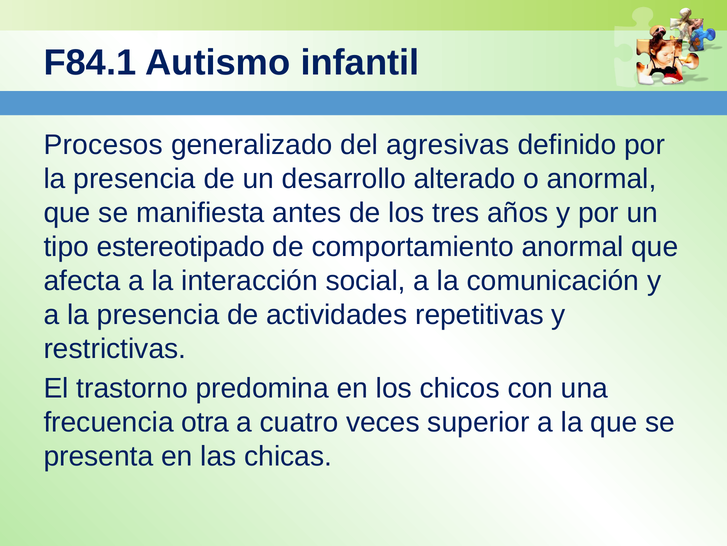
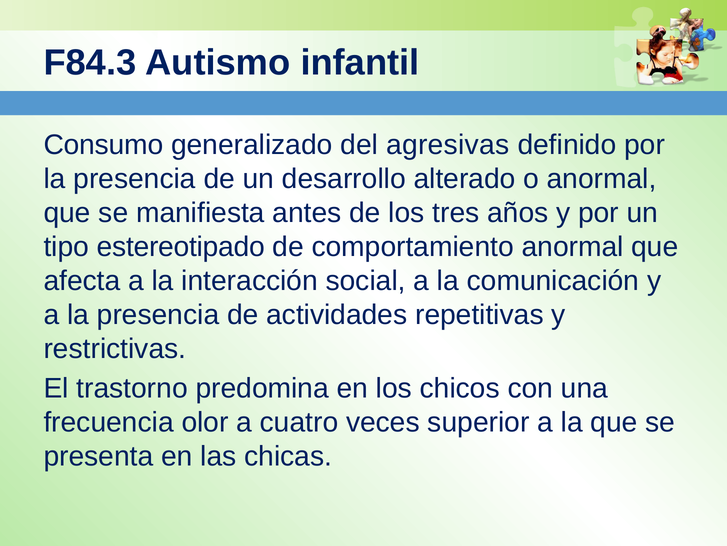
F84.1: F84.1 -> F84.3
Procesos: Procesos -> Consumo
otra: otra -> olor
